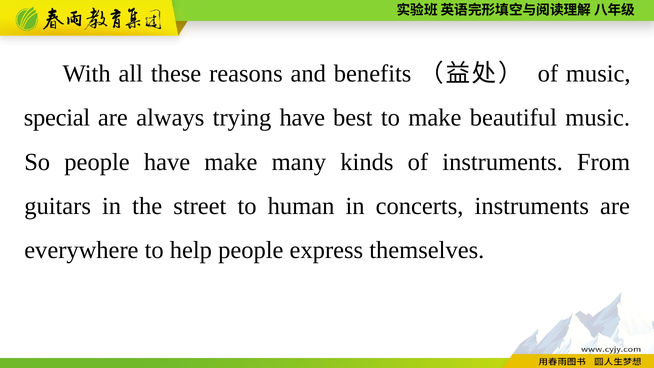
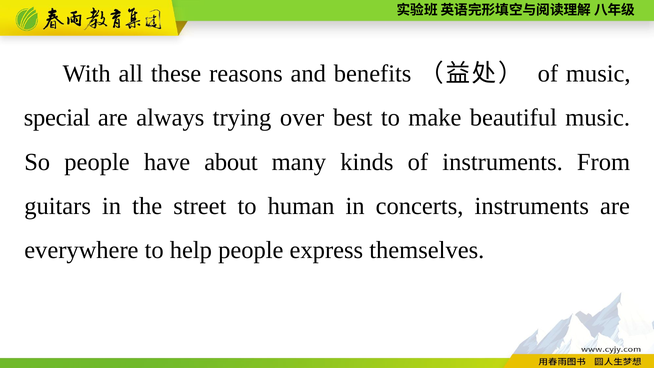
trying have: have -> over
have make: make -> about
